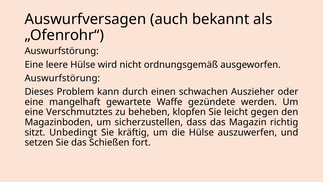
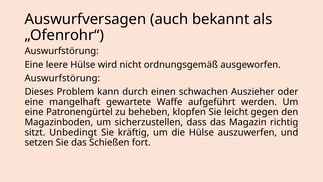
gezündete: gezündete -> aufgeführt
Verschmutztes: Verschmutztes -> Patronengürtel
